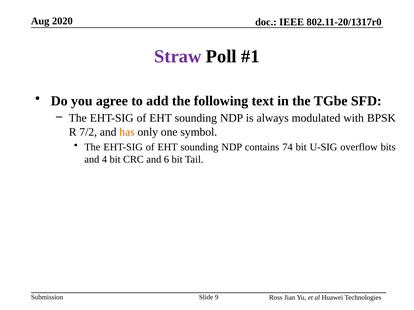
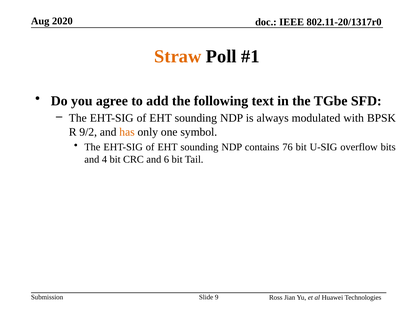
Straw colour: purple -> orange
7/2: 7/2 -> 9/2
74: 74 -> 76
